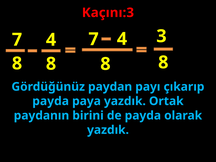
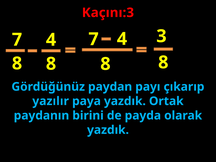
payda at (51, 101): payda -> yazılır
